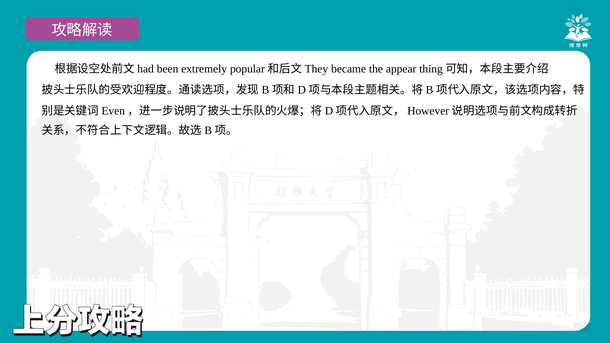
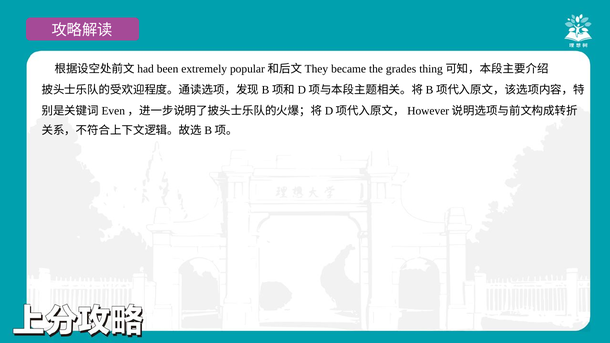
appear: appear -> grades
